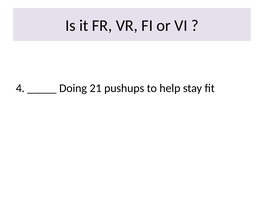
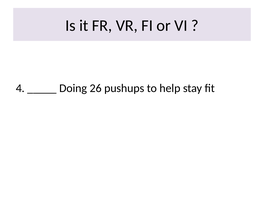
21: 21 -> 26
